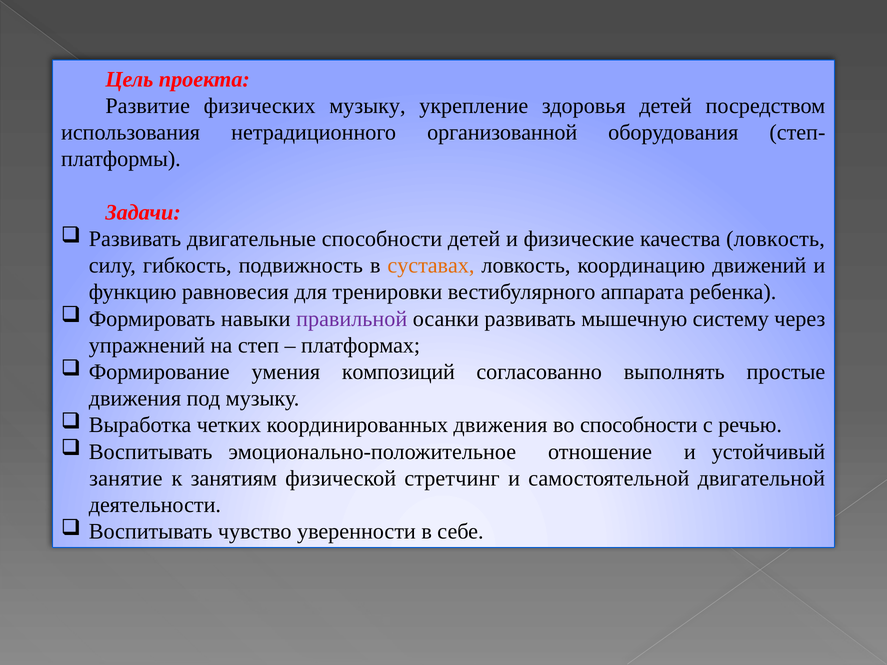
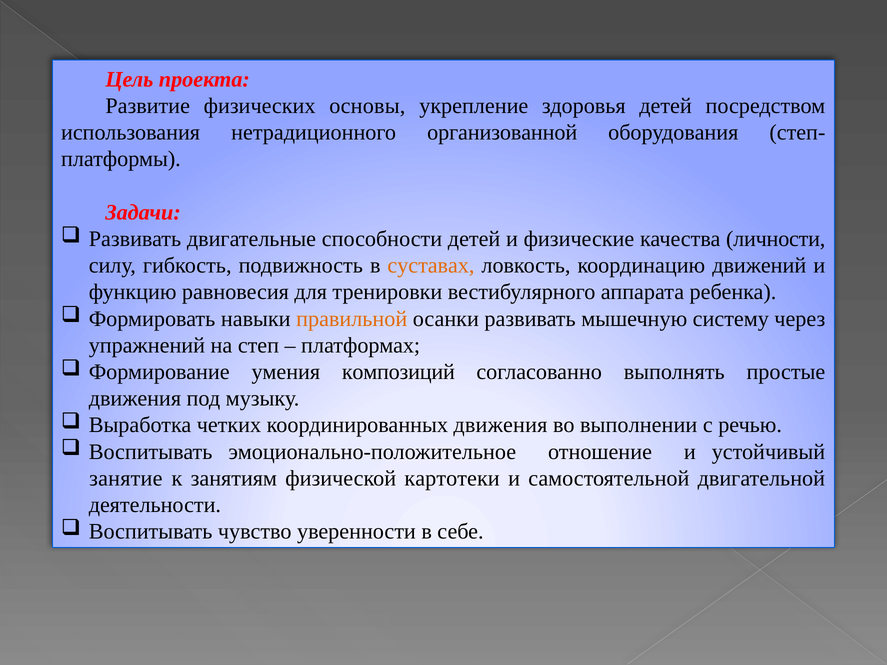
физических музыку: музыку -> основы
качества ловкость: ловкость -> личности
правильной colour: purple -> orange
во способности: способности -> выполнении
стретчинг: стретчинг -> картотеки
